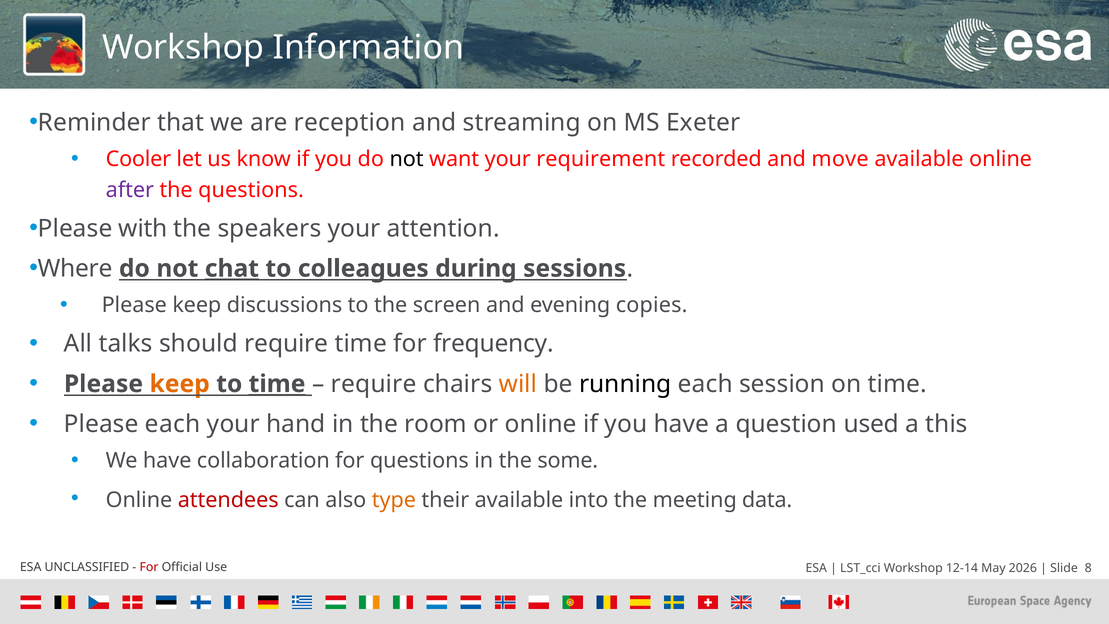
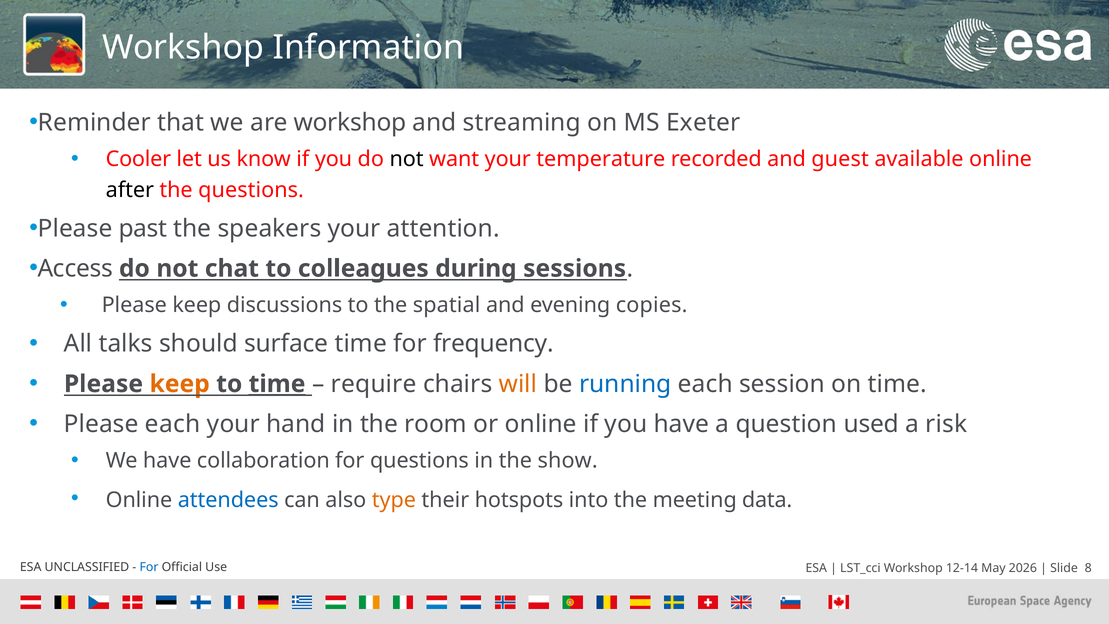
are reception: reception -> workshop
requirement: requirement -> temperature
move: move -> guest
after colour: purple -> black
with: with -> past
Where: Where -> Access
chat underline: present -> none
screen: screen -> spatial
should require: require -> surface
running colour: black -> blue
this: this -> risk
some: some -> show
attendees colour: red -> blue
their available: available -> hotspots
For at (149, 567) colour: red -> blue
